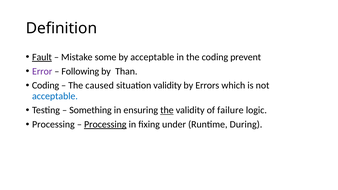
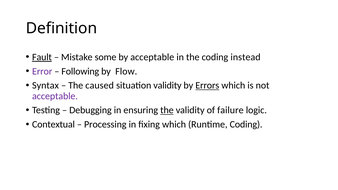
prevent: prevent -> instead
Than: Than -> Flow
Coding at (46, 85): Coding -> Syntax
Errors underline: none -> present
acceptable at (55, 96) colour: blue -> purple
Something: Something -> Debugging
Processing at (53, 124): Processing -> Contextual
Processing at (105, 124) underline: present -> none
fixing under: under -> which
Runtime During: During -> Coding
